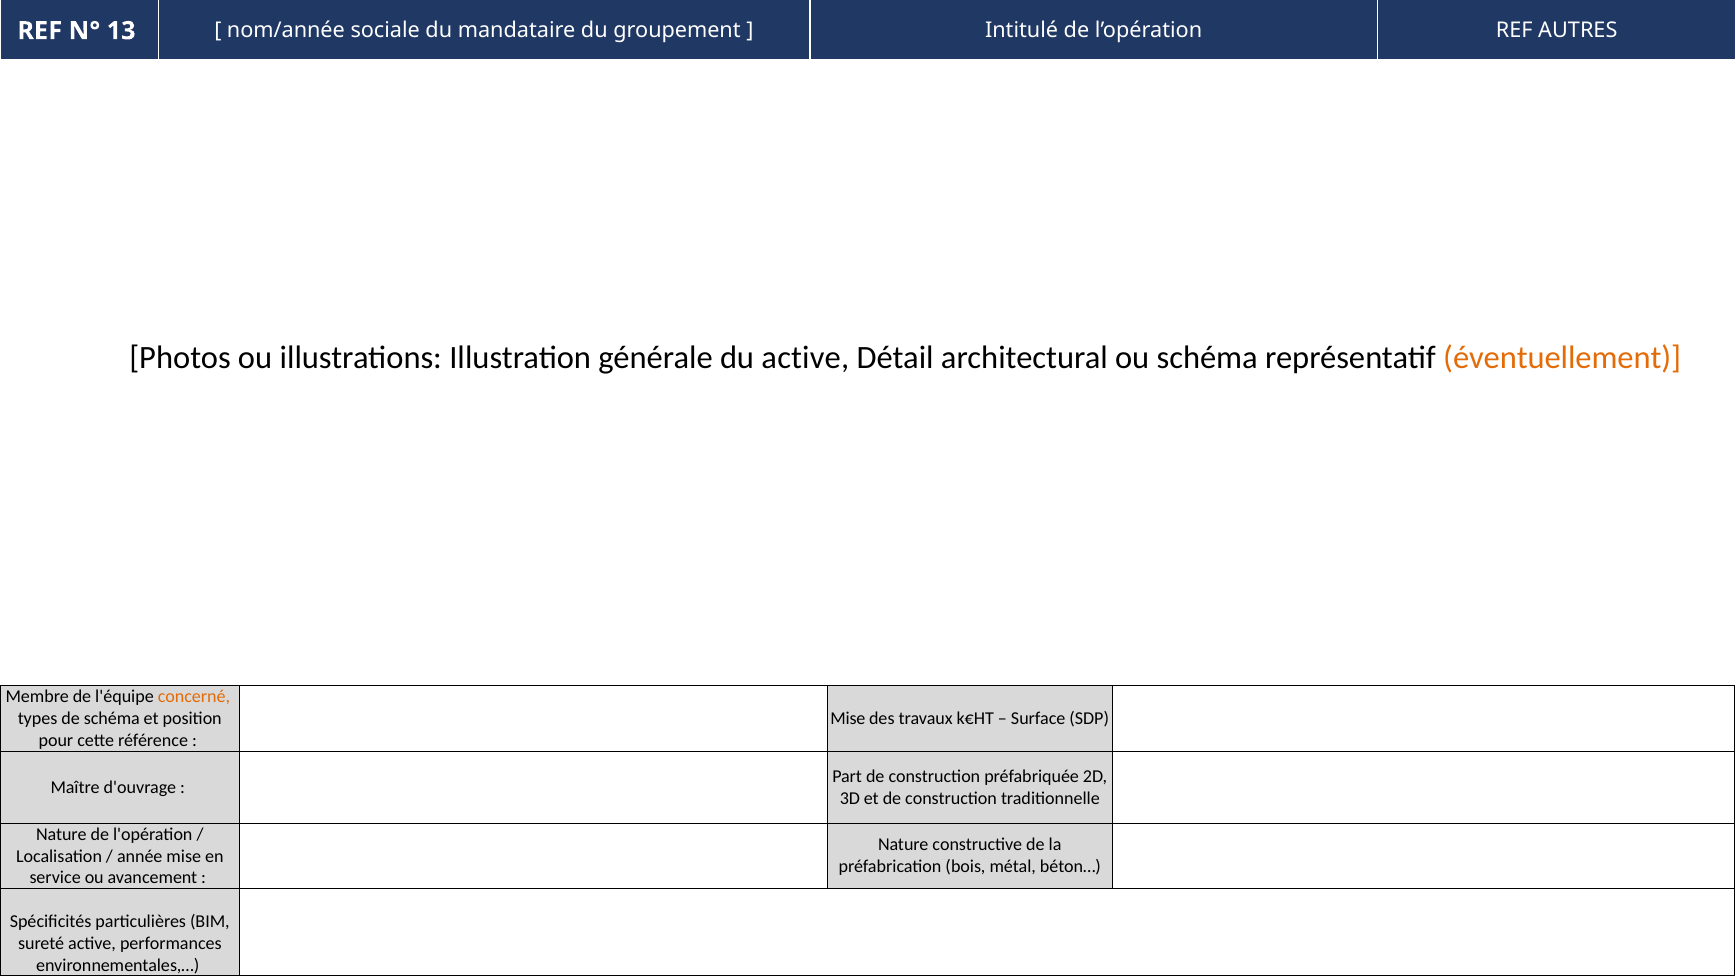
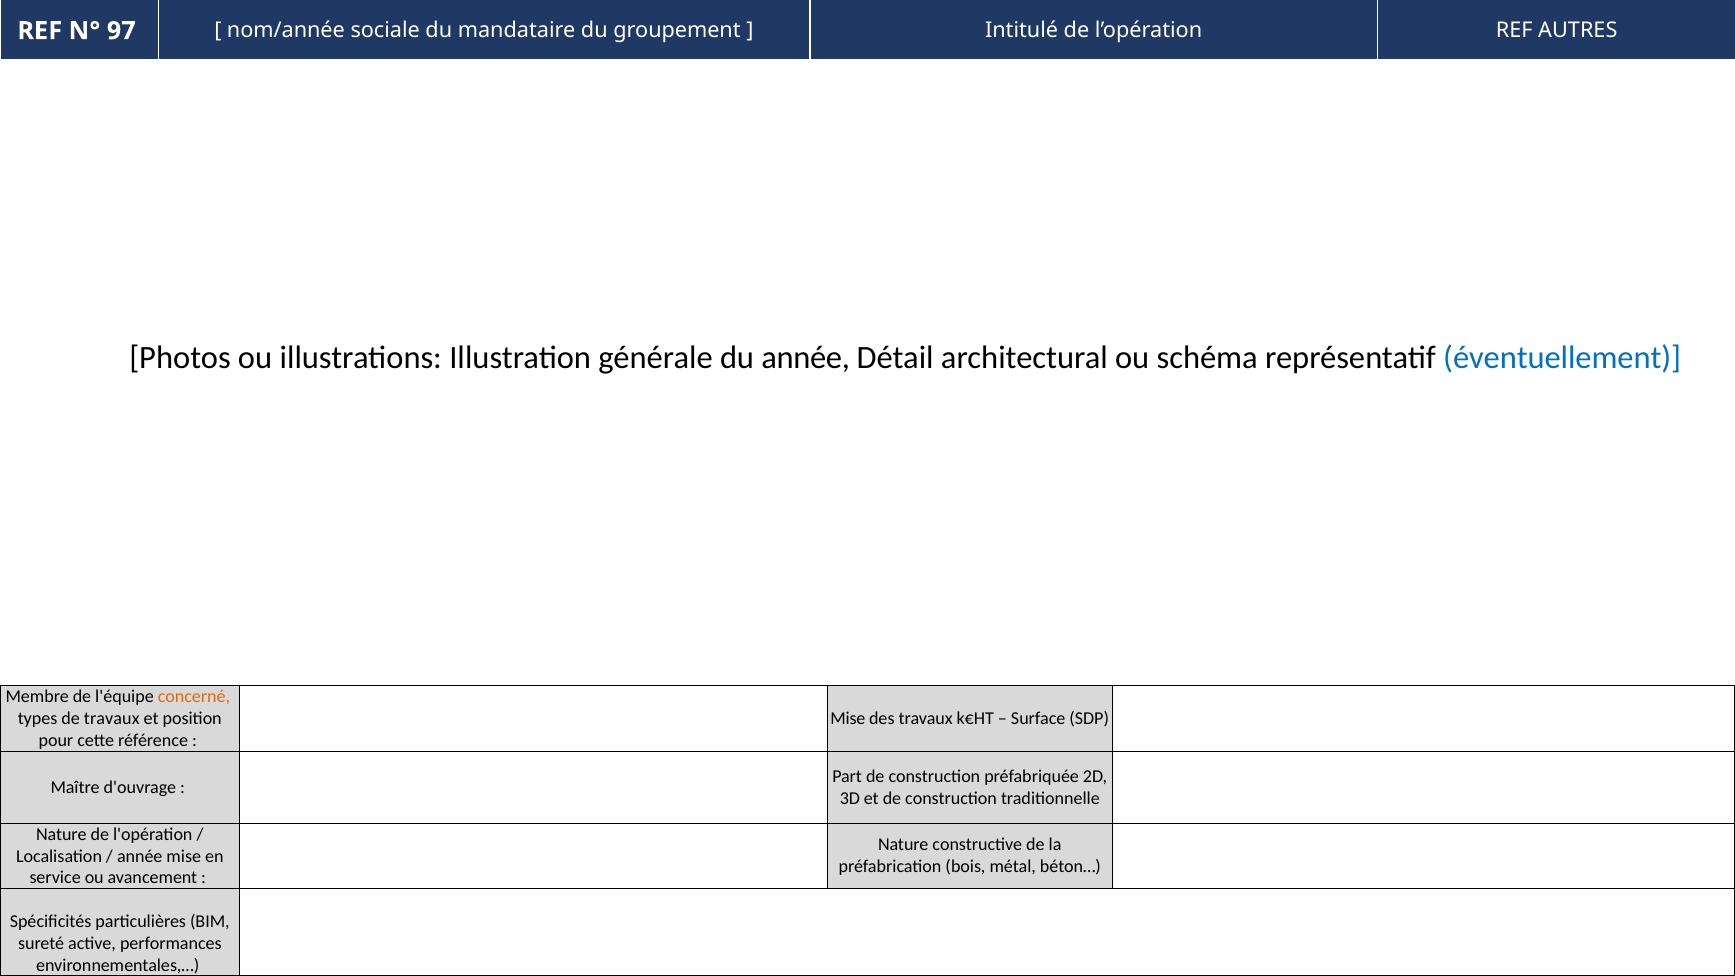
13: 13 -> 97
du active: active -> année
éventuellement colour: orange -> blue
de schéma: schéma -> travaux
